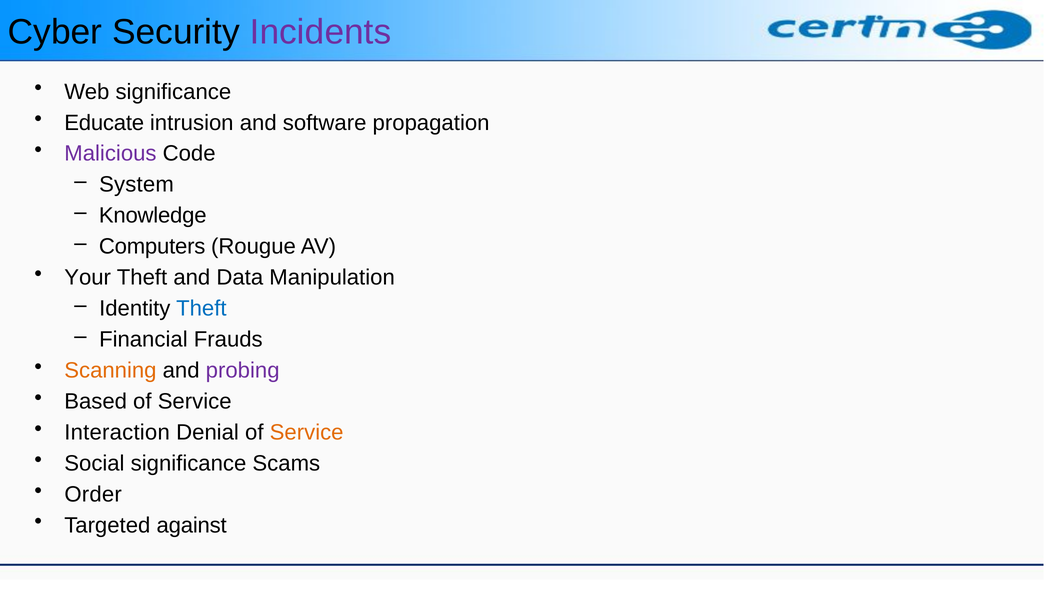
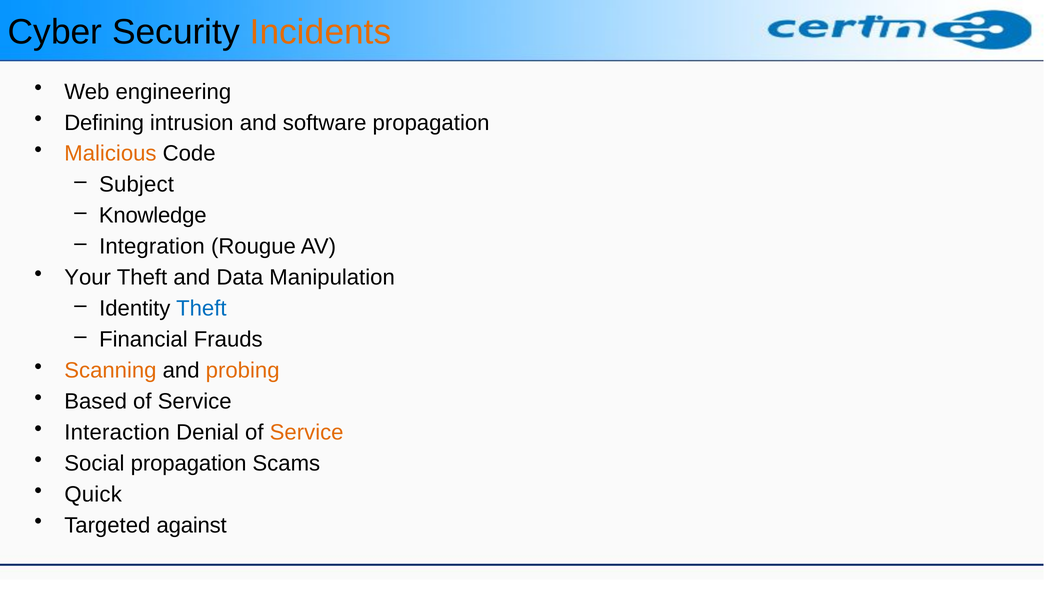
Incidents colour: purple -> orange
Web significance: significance -> engineering
Educate: Educate -> Defining
Malicious colour: purple -> orange
System: System -> Subject
Computers: Computers -> Integration
probing colour: purple -> orange
Social significance: significance -> propagation
Order: Order -> Quick
